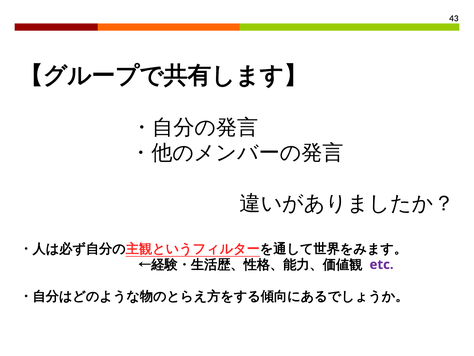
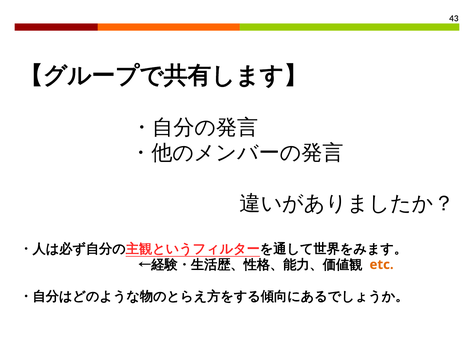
etc colour: purple -> orange
